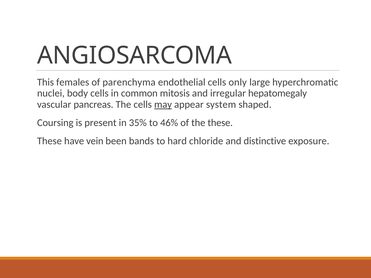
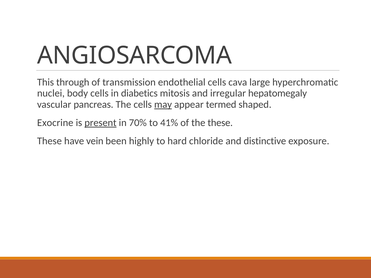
females: females -> through
parenchyma: parenchyma -> transmission
only: only -> cava
common: common -> diabetics
system: system -> termed
Coursing: Coursing -> Exocrine
present underline: none -> present
35%: 35% -> 70%
46%: 46% -> 41%
bands: bands -> highly
